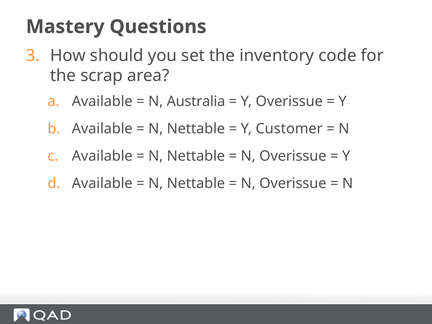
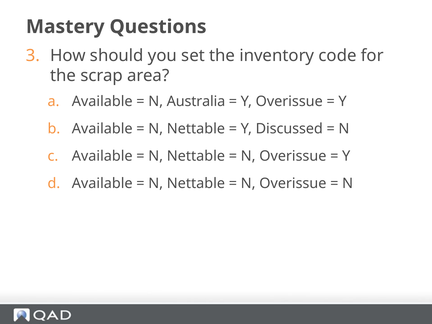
Customer: Customer -> Discussed
